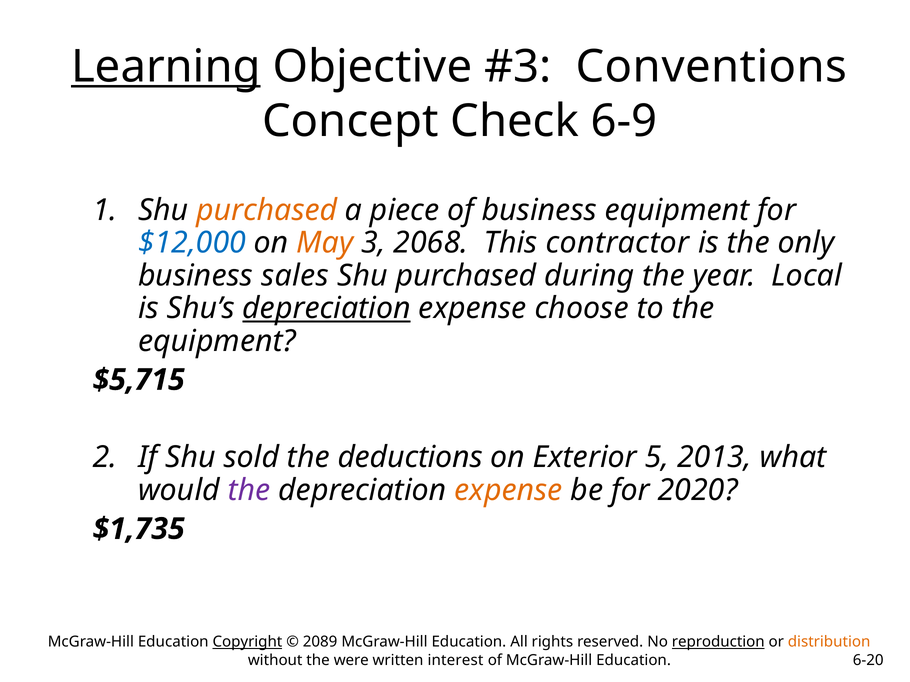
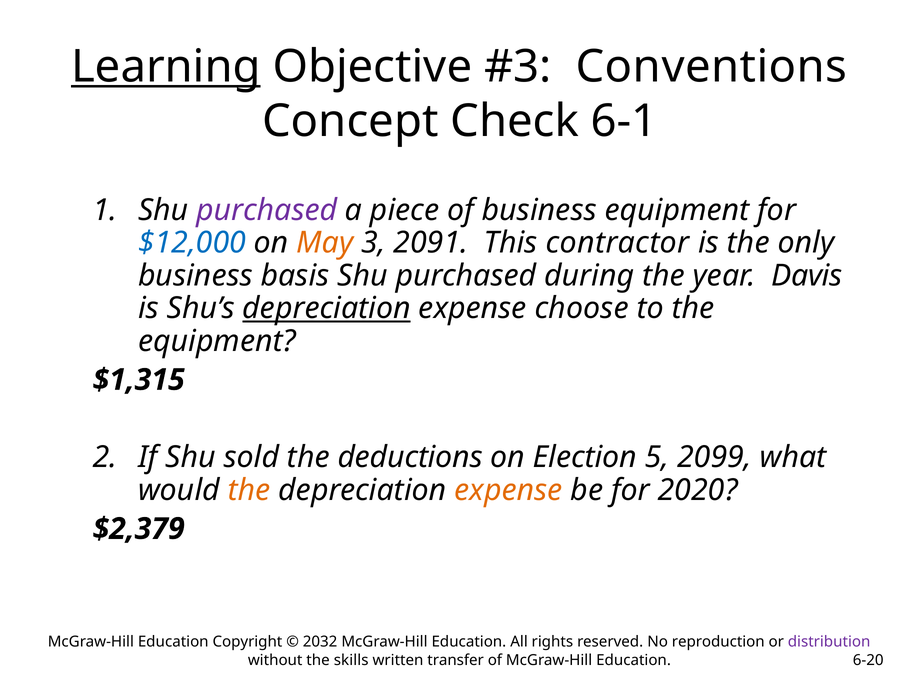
6-9: 6-9 -> 6-1
purchased at (267, 210) colour: orange -> purple
2068: 2068 -> 2091
sales: sales -> basis
Local: Local -> Davis
$5,715: $5,715 -> $1,315
Exterior: Exterior -> Election
2013: 2013 -> 2099
the at (249, 490) colour: purple -> orange
$1,735: $1,735 -> $2,379
Copyright underline: present -> none
2089: 2089 -> 2032
reproduction underline: present -> none
distribution colour: orange -> purple
were: were -> skills
interest: interest -> transfer
